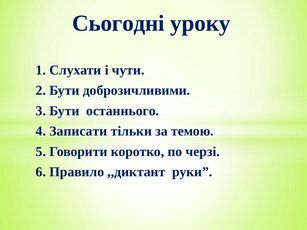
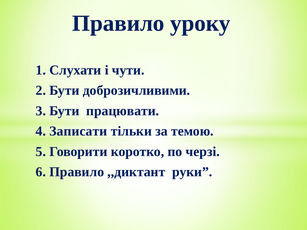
Сьогодні at (118, 23): Сьогодні -> Правило
останнього: останнього -> працювати
